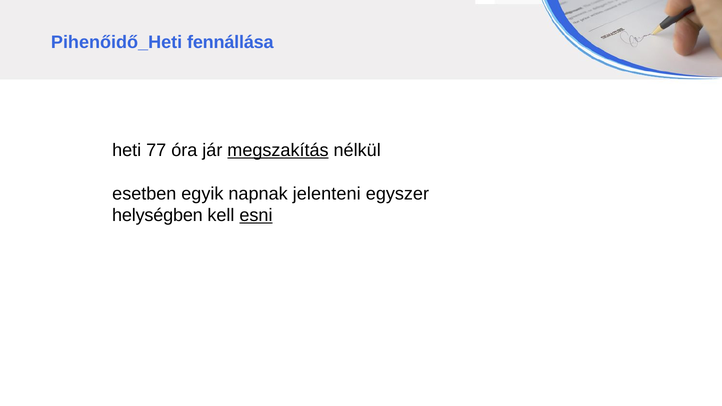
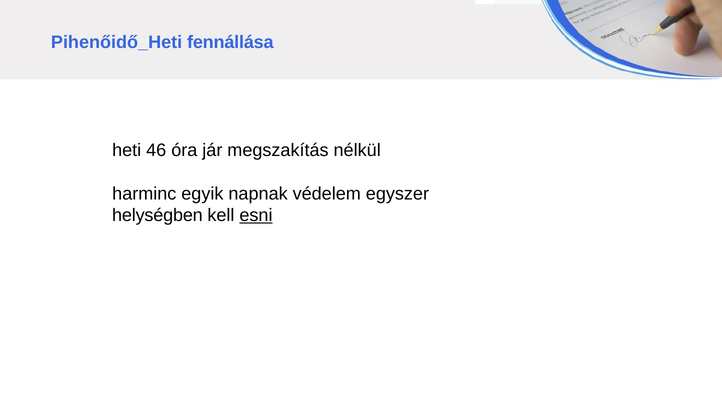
77: 77 -> 46
megszakítás underline: present -> none
esetben: esetben -> harminc
jelenteni: jelenteni -> védelem
